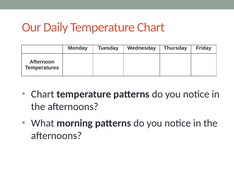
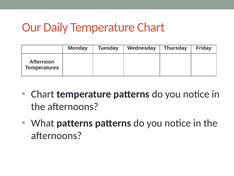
What morning: morning -> patterns
